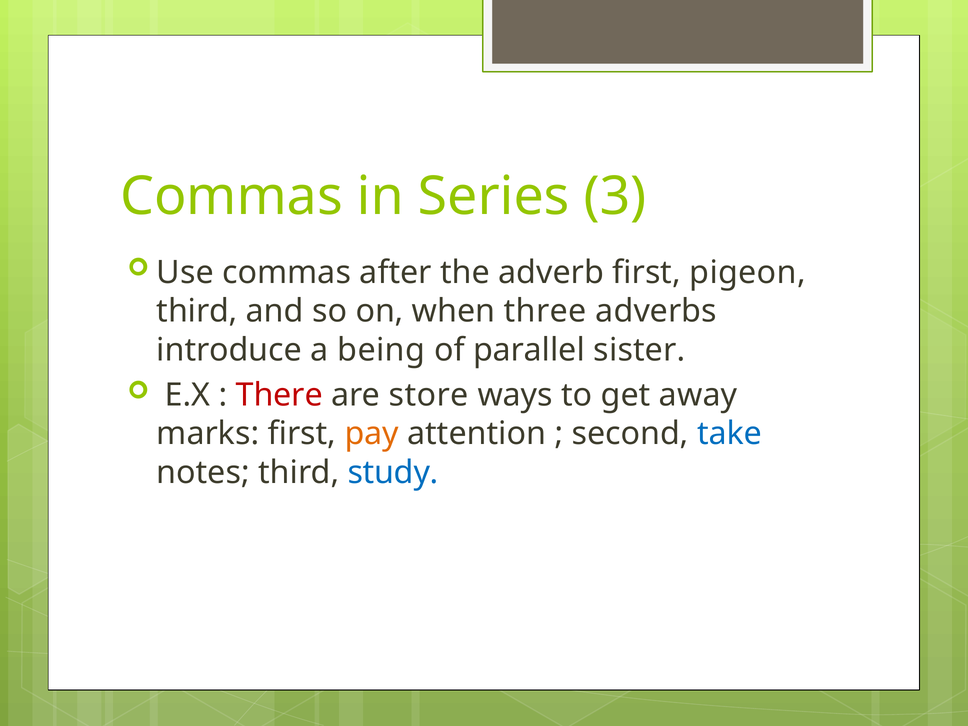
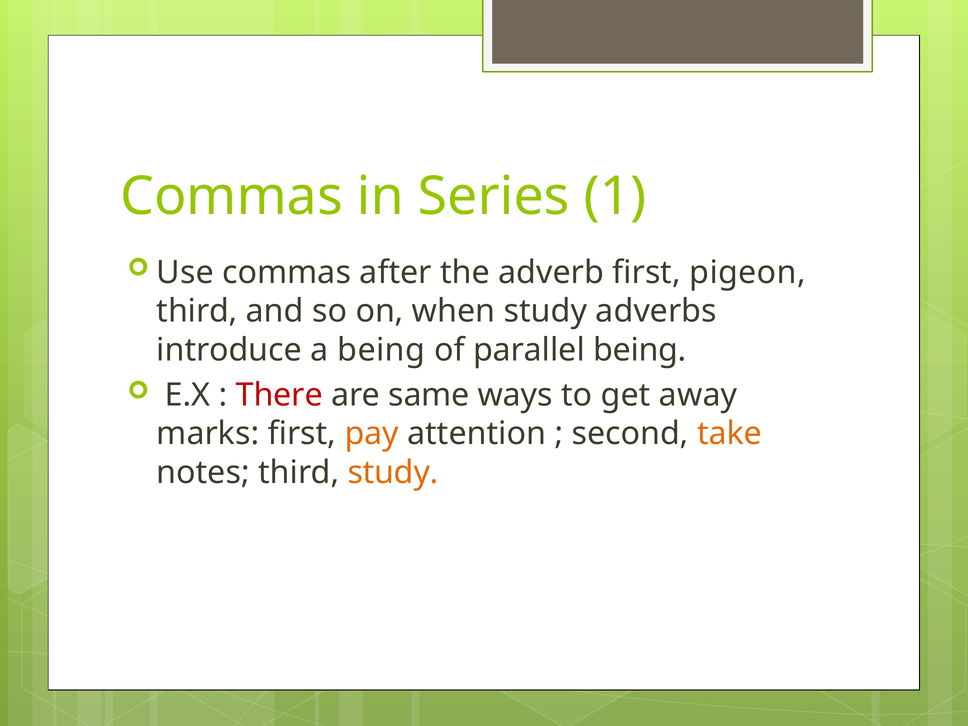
3: 3 -> 1
when three: three -> study
parallel sister: sister -> being
store: store -> same
take colour: blue -> orange
study at (393, 473) colour: blue -> orange
